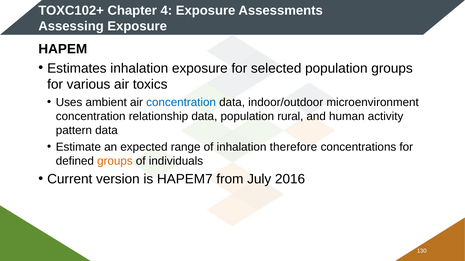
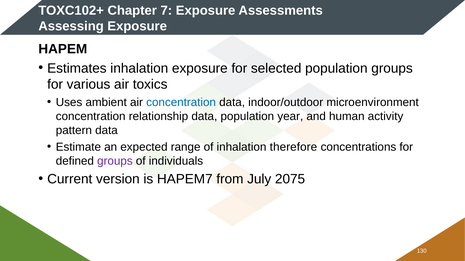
4: 4 -> 7
rural: rural -> year
groups at (115, 161) colour: orange -> purple
2016: 2016 -> 2075
